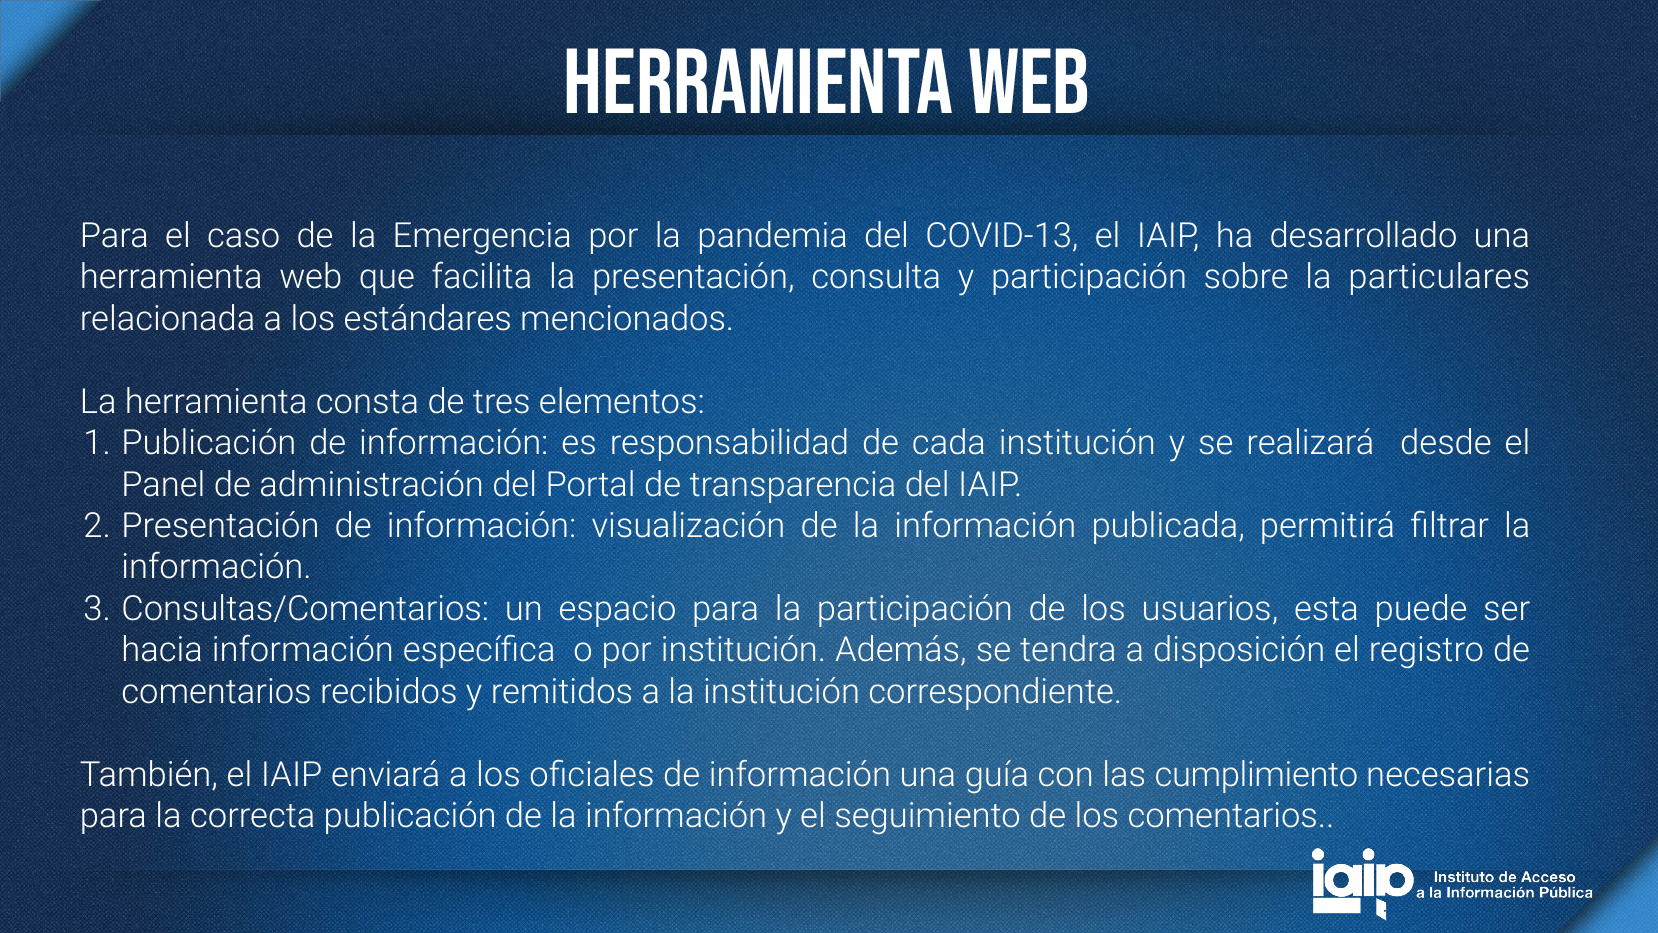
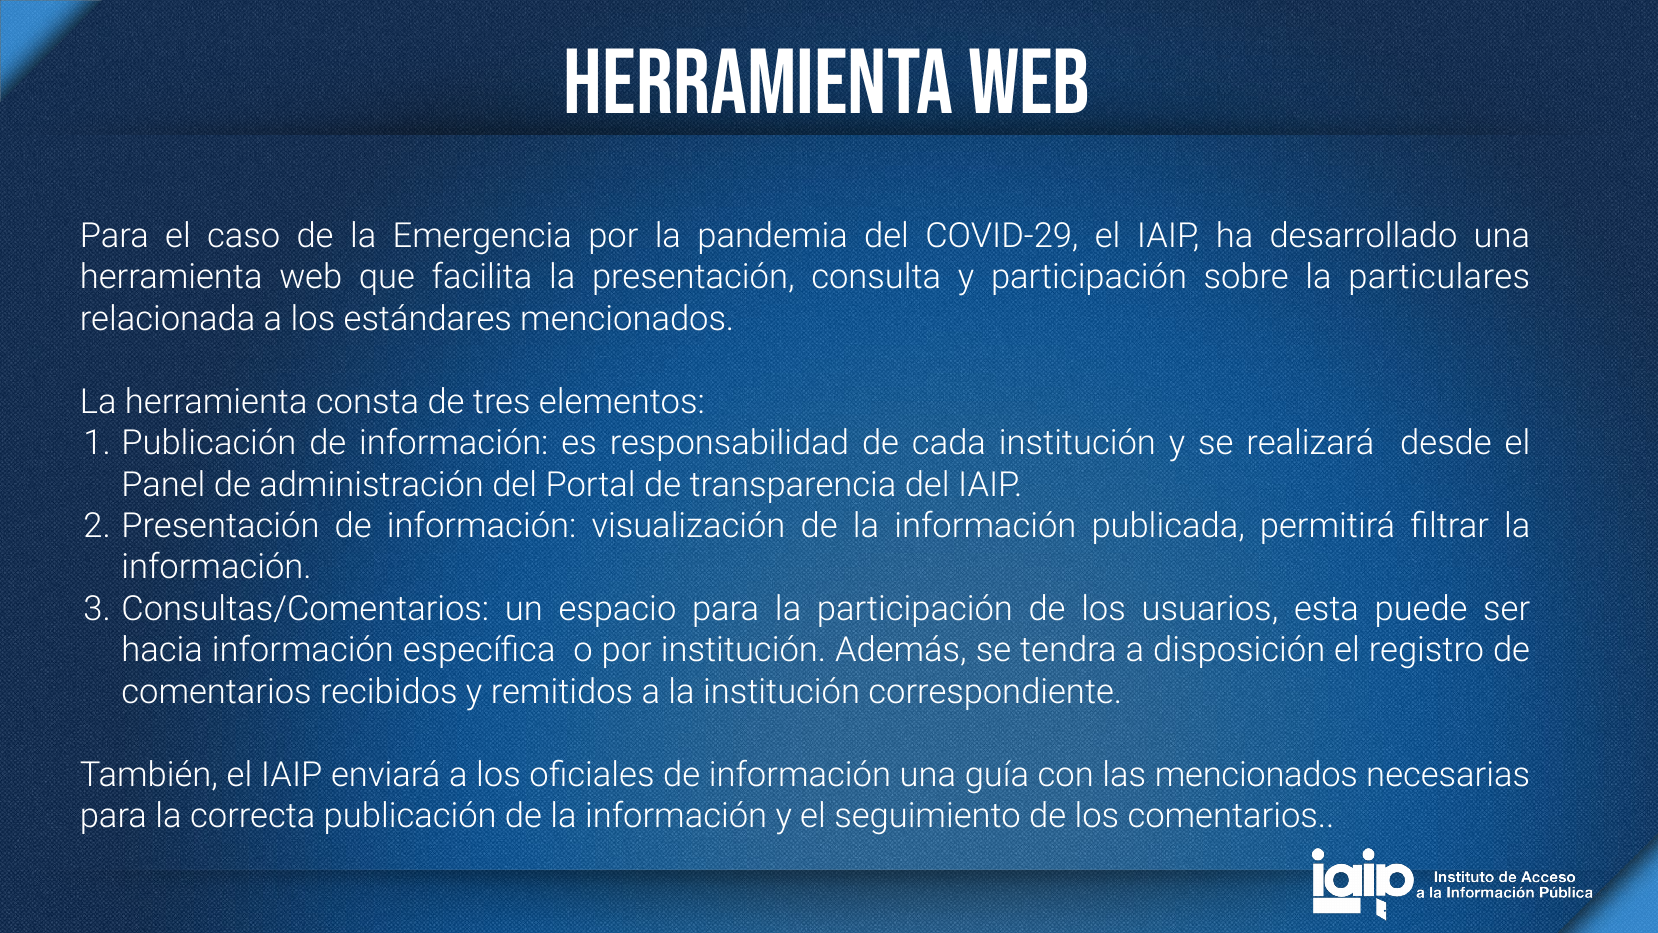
COVID-13: COVID-13 -> COVID-29
las cumplimiento: cumplimiento -> mencionados
